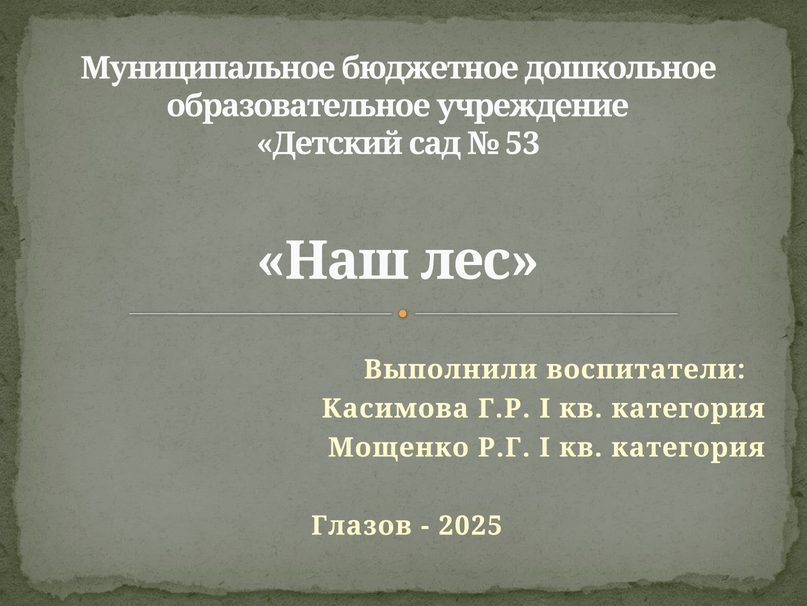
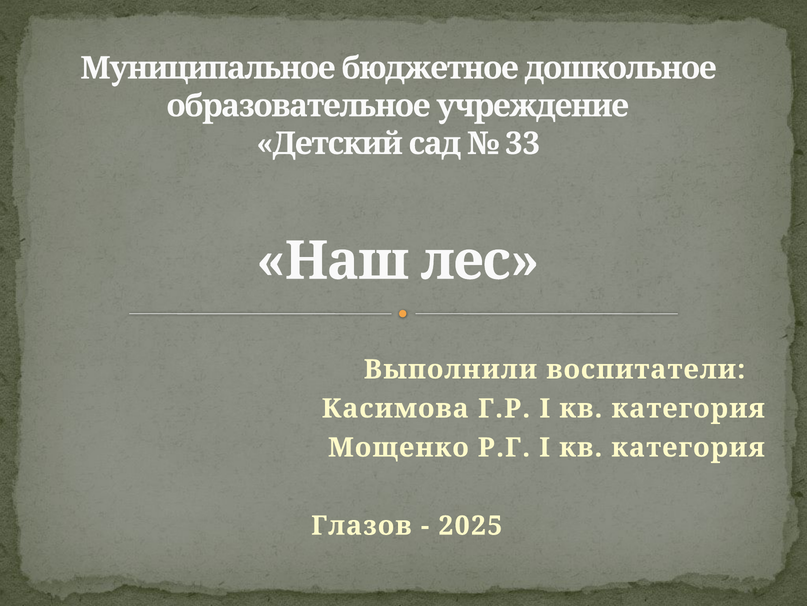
53: 53 -> 33
